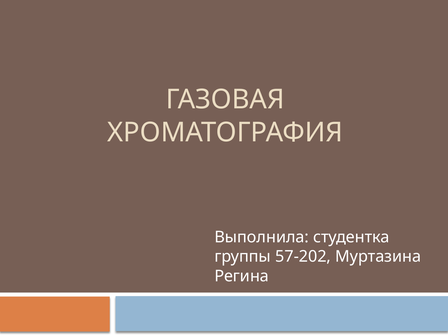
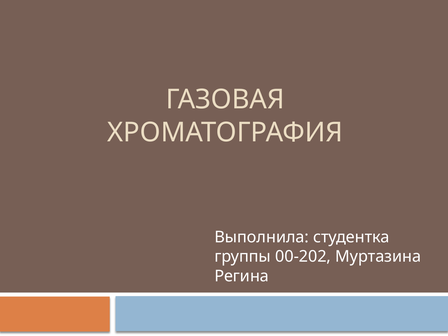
57-202: 57-202 -> 00-202
